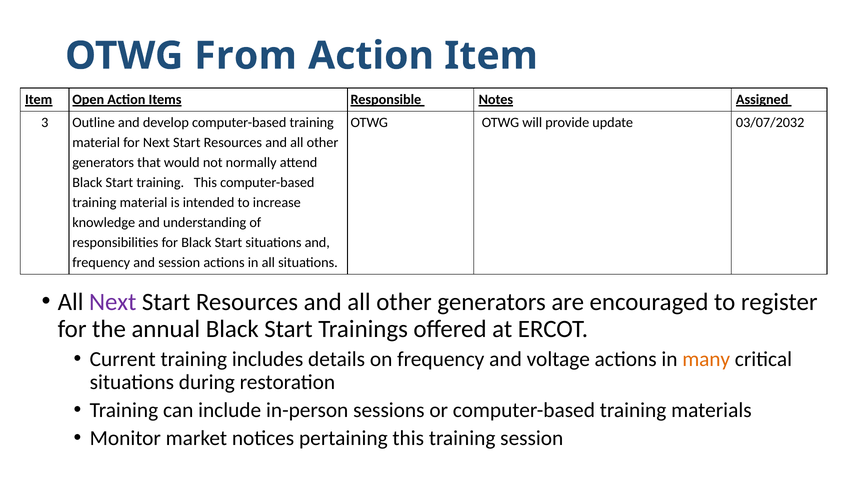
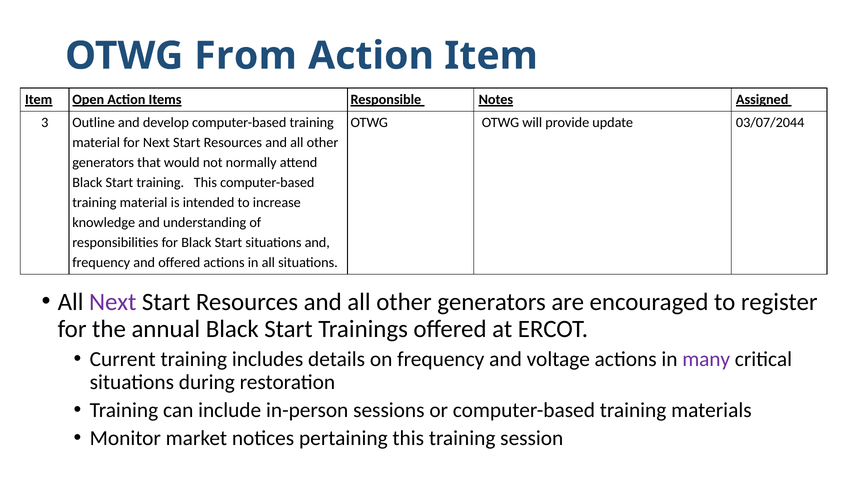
03/07/2032: 03/07/2032 -> 03/07/2044
and session: session -> offered
many colour: orange -> purple
